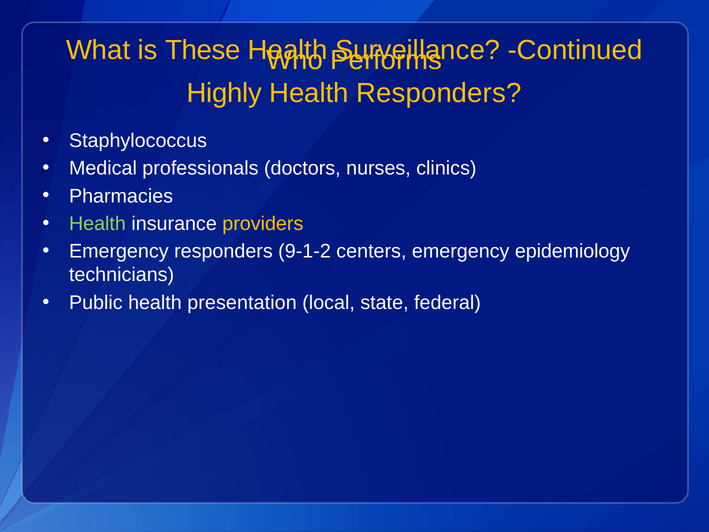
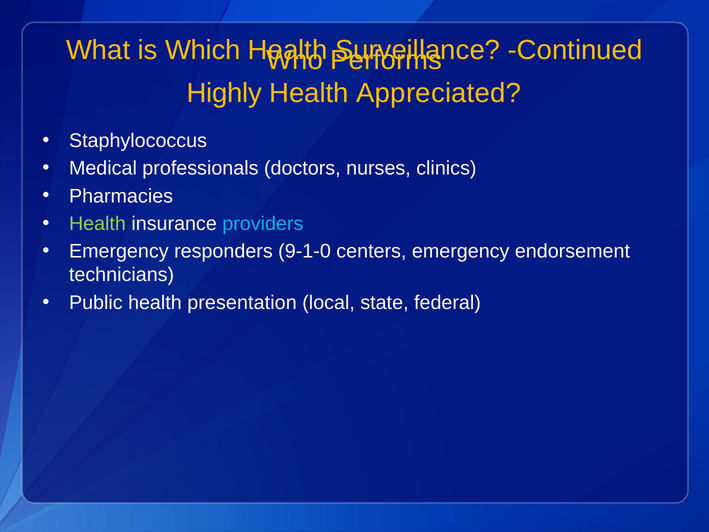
These: These -> Which
Health Responders: Responders -> Appreciated
providers colour: yellow -> light blue
9-1-2: 9-1-2 -> 9-1-0
epidemiology: epidemiology -> endorsement
